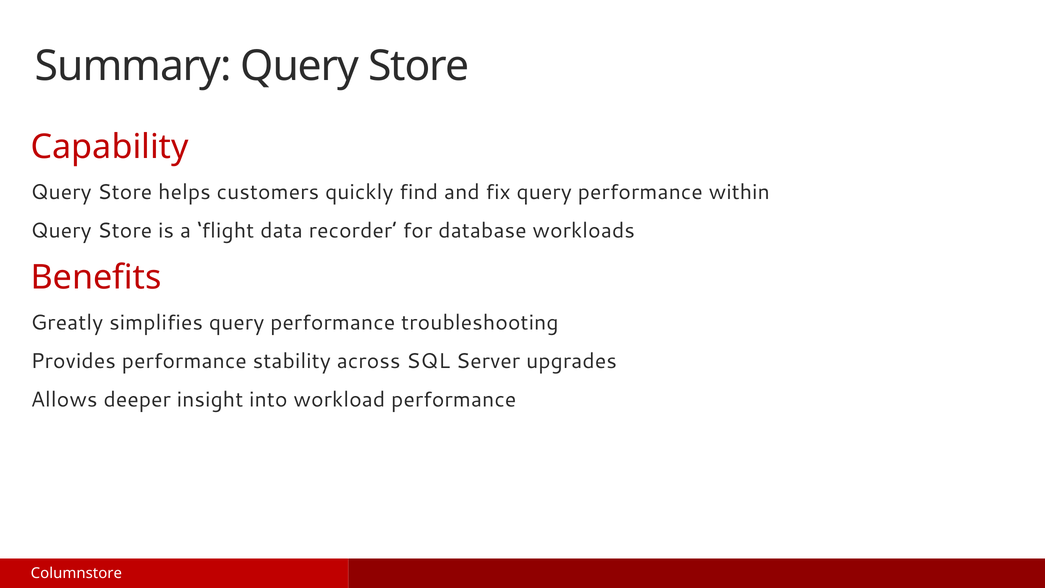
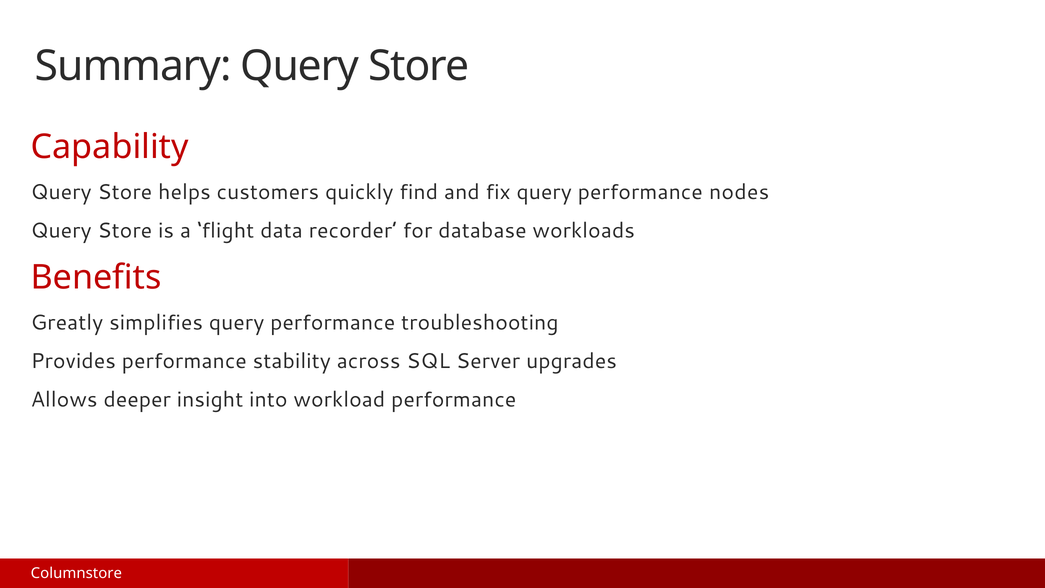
within: within -> nodes
